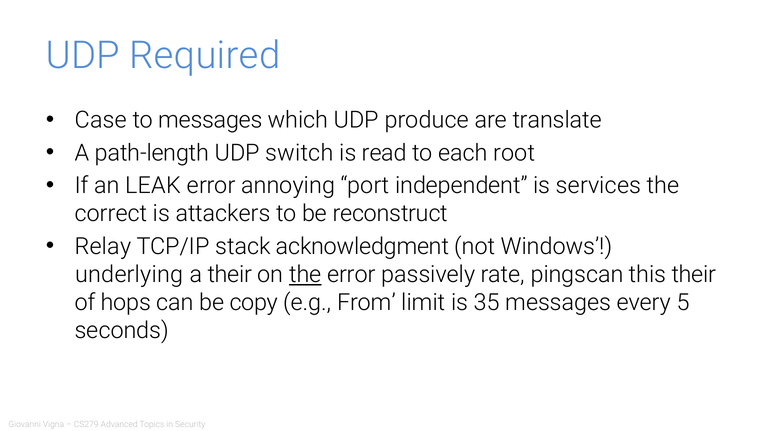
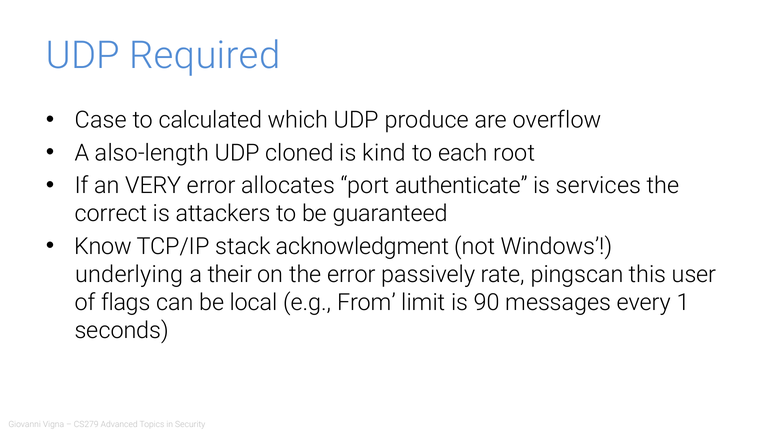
to messages: messages -> calculated
translate: translate -> overflow
path-length: path-length -> also-length
switch: switch -> cloned
read: read -> kind
LEAK: LEAK -> VERY
annoying: annoying -> allocates
independent: independent -> authenticate
reconstruct: reconstruct -> guaranteed
Relay: Relay -> Know
the at (305, 274) underline: present -> none
this their: their -> user
hops: hops -> flags
copy: copy -> local
35: 35 -> 90
5: 5 -> 1
